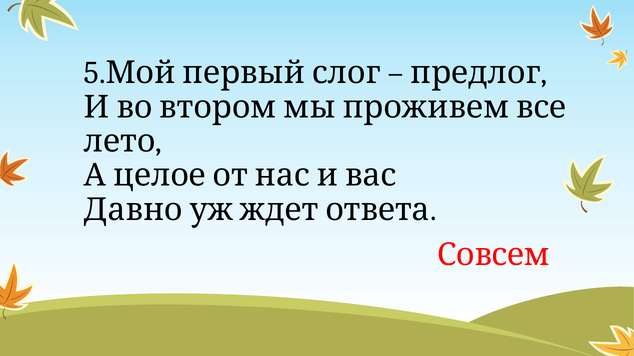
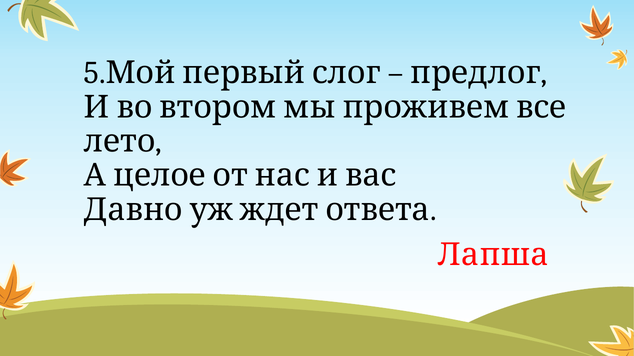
Совсем: Совсем -> Лапша
